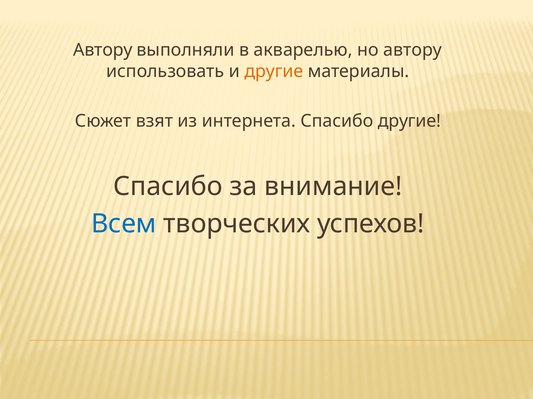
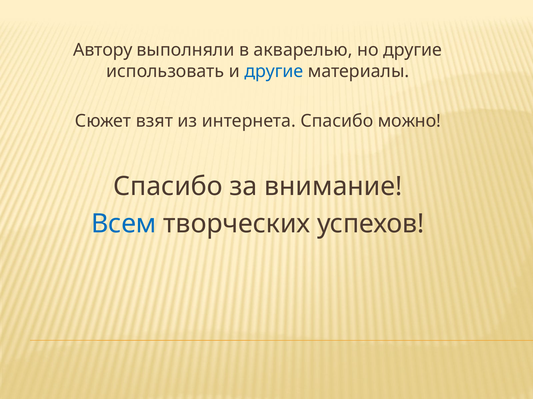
но автору: автору -> другие
другие at (274, 71) colour: orange -> blue
Спасибо другие: другие -> можно
